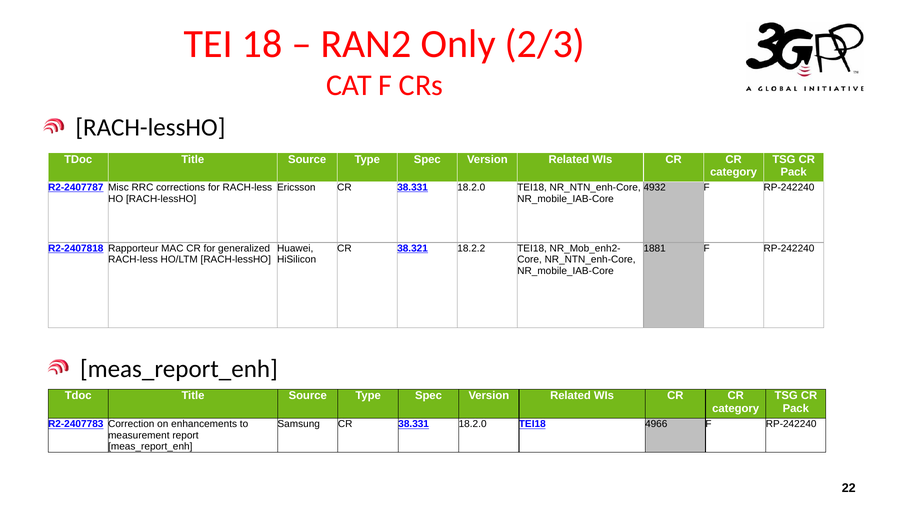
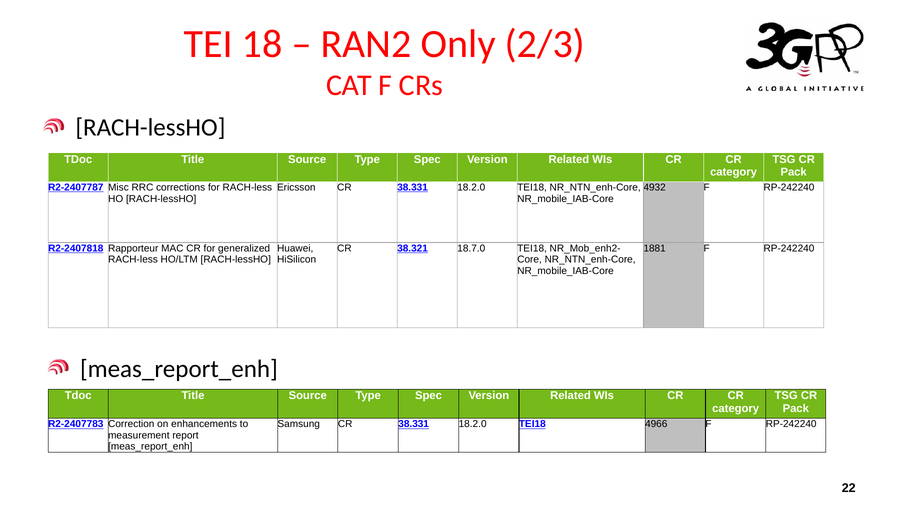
18.2.2: 18.2.2 -> 18.7.0
